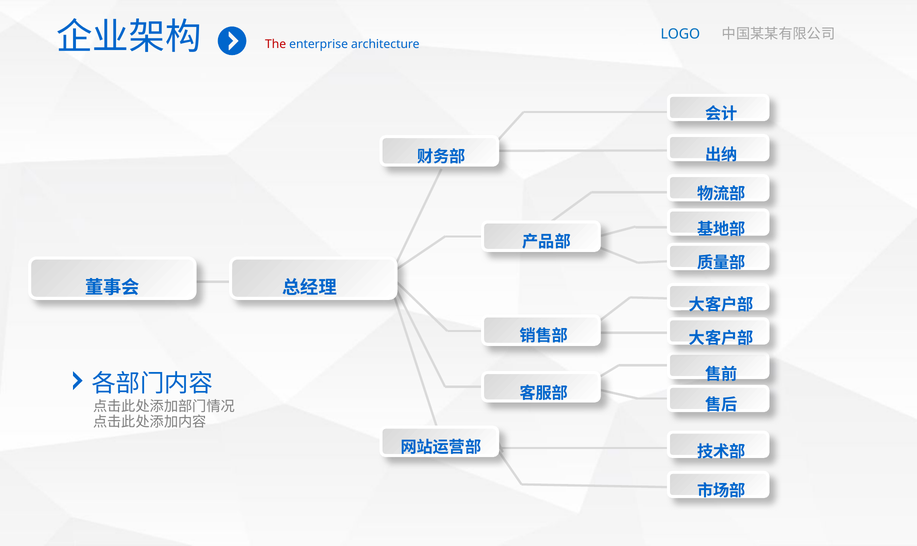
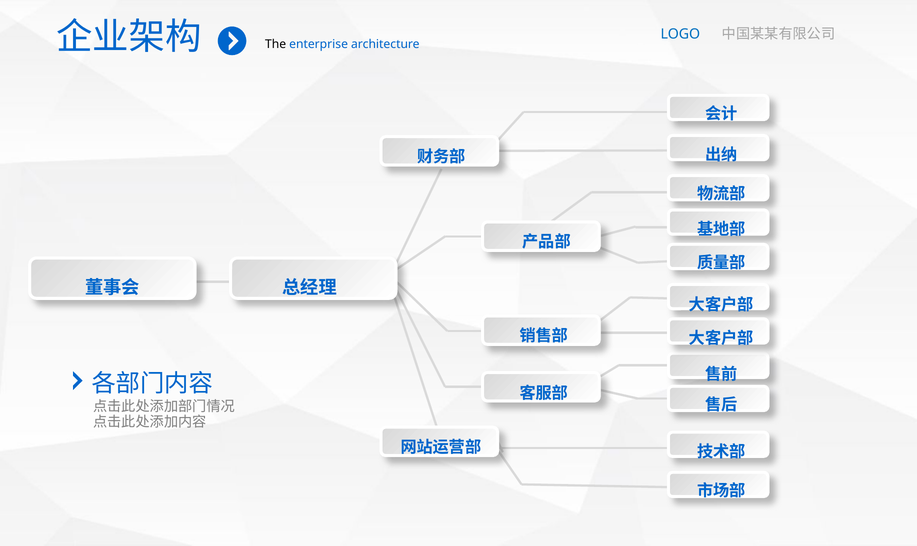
The colour: red -> black
